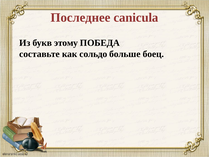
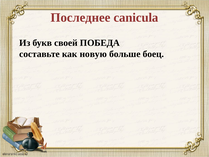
этому: этому -> своей
сольдо: сольдо -> новую
